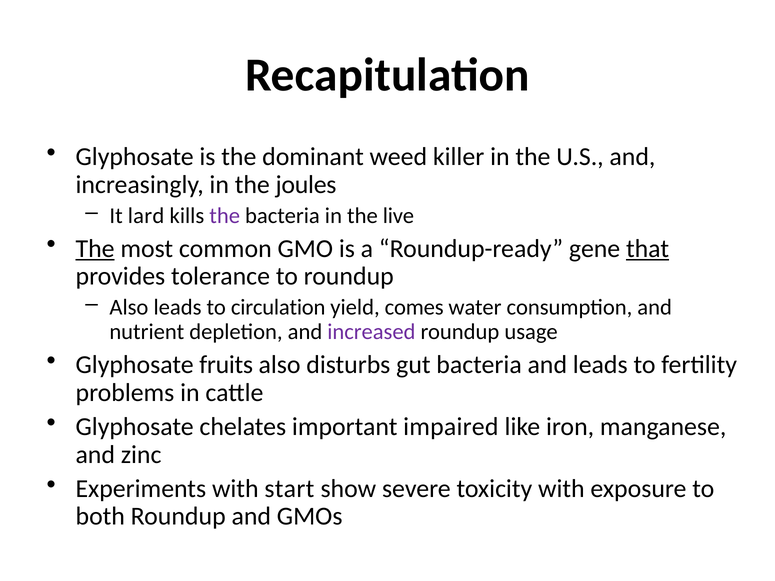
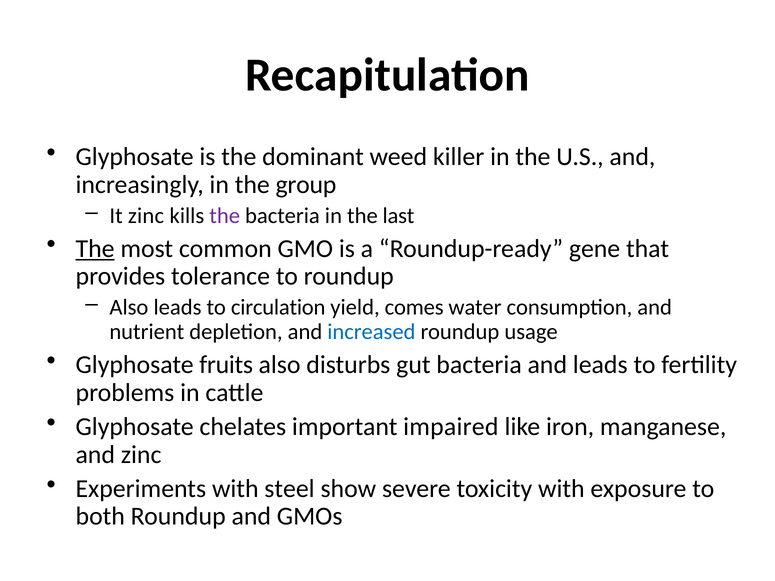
joules: joules -> group
It lard: lard -> zinc
live: live -> last
that underline: present -> none
increased colour: purple -> blue
start: start -> steel
